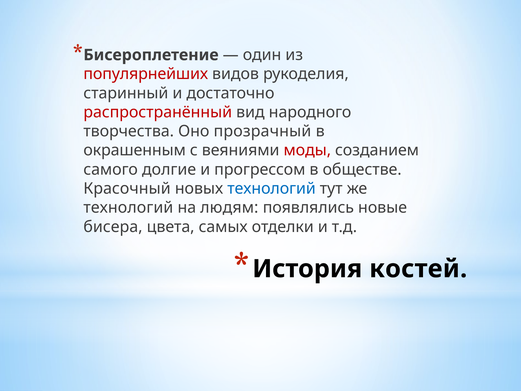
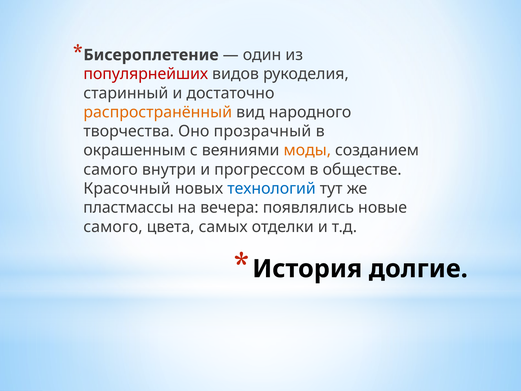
распространённый colour: red -> orange
моды colour: red -> orange
долгие: долгие -> внутри
технологий at (128, 208): технологий -> пластмассы
людям: людям -> вечера
бисера at (113, 227): бисера -> самого
костей: костей -> долгие
